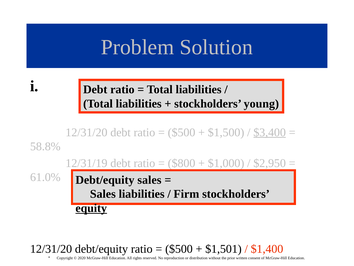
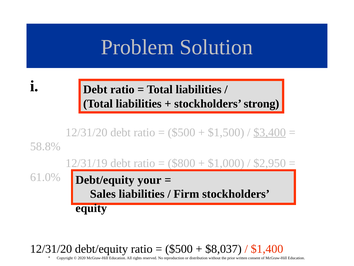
young: young -> strong
Debt/equity sales: sales -> your
equity underline: present -> none
$1,501: $1,501 -> $8,037
